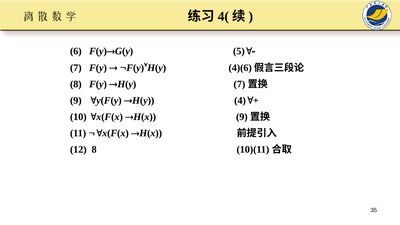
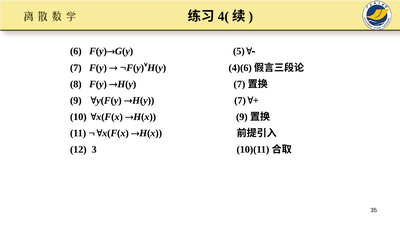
4 at (240, 101): 4 -> 7
12 8: 8 -> 3
